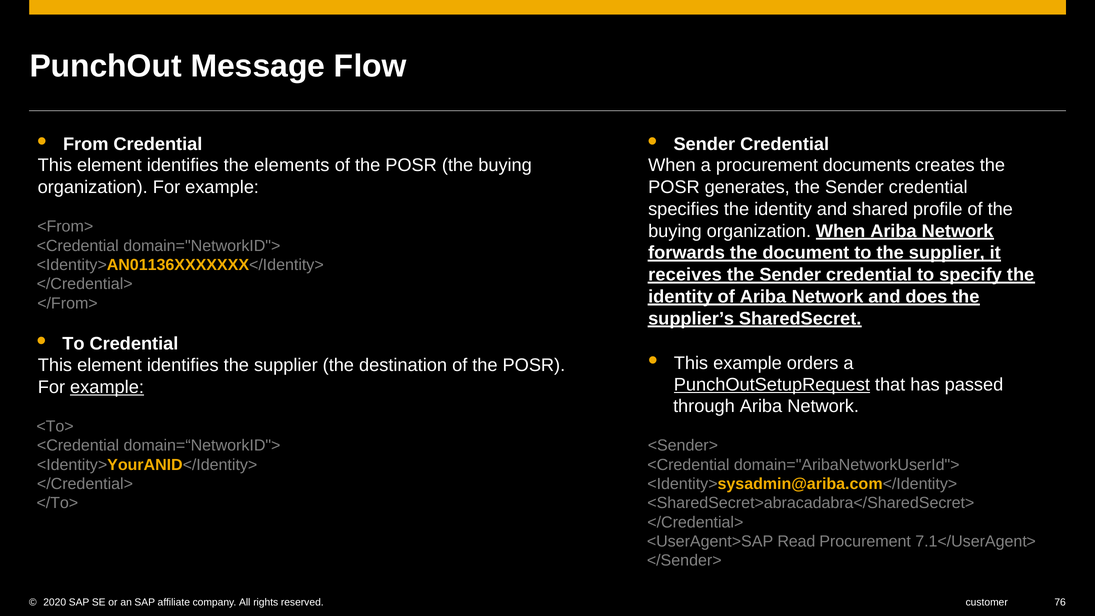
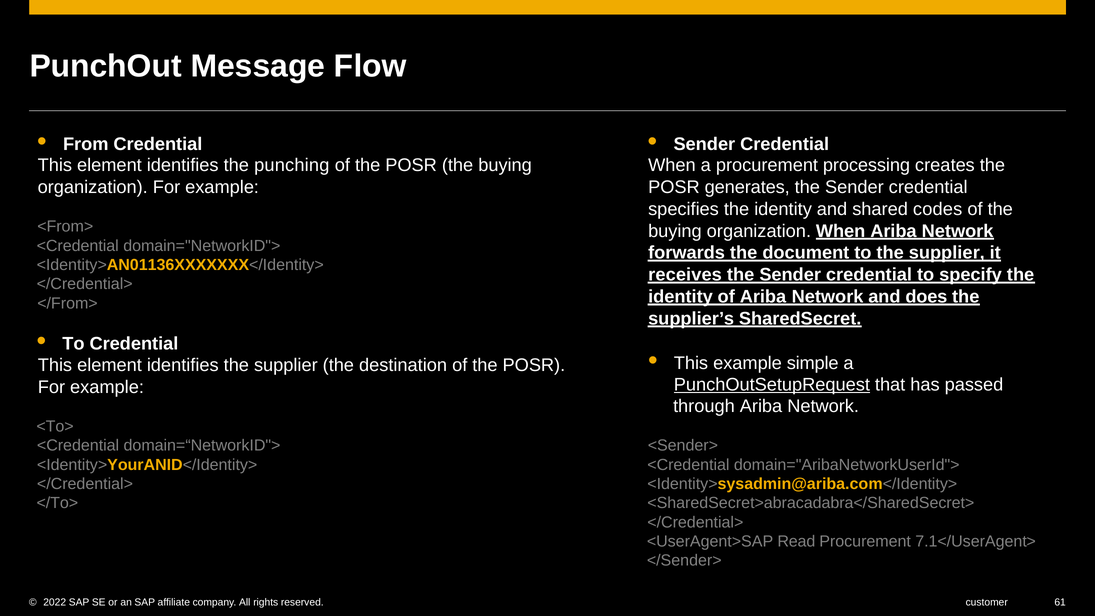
elements: elements -> punching
documents: documents -> processing
profile: profile -> codes
orders: orders -> simple
example at (107, 387) underline: present -> none
2020: 2020 -> 2022
76: 76 -> 61
